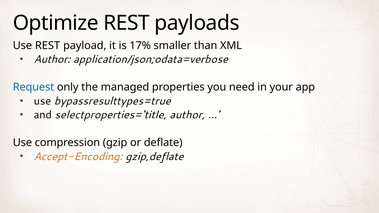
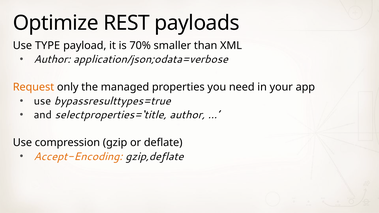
Use REST: REST -> TYPE
17%: 17% -> 70%
Request colour: blue -> orange
